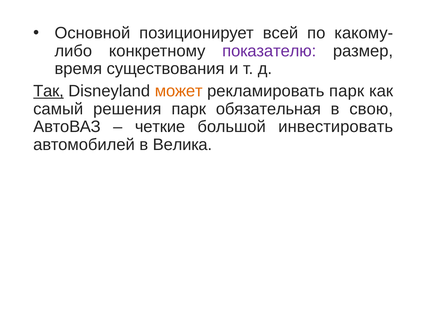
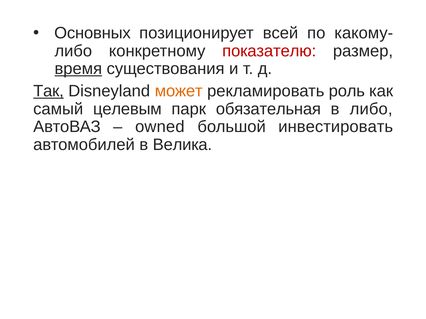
Основной: Основной -> Основных
показателю colour: purple -> red
время underline: none -> present
рекламировать парк: парк -> роль
решения: решения -> целевым
в свою: свою -> либо
четкие: четкие -> owned
